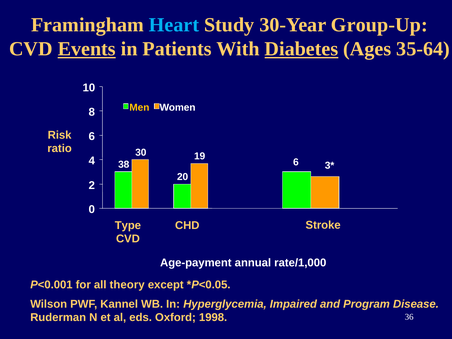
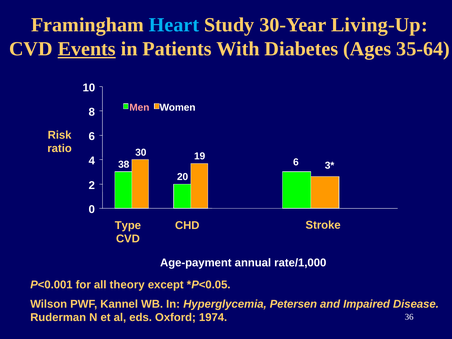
Group-Up: Group-Up -> Living-Up
Diabetes underline: present -> none
Men colour: yellow -> pink
Impaired: Impaired -> Petersen
Program: Program -> Impaired
1998: 1998 -> 1974
